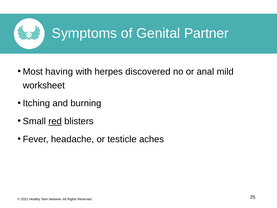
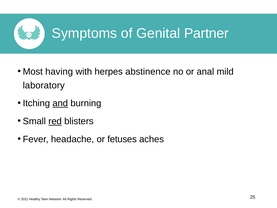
discovered: discovered -> abstinence
worksheet: worksheet -> laboratory
and underline: none -> present
testicle: testicle -> fetuses
